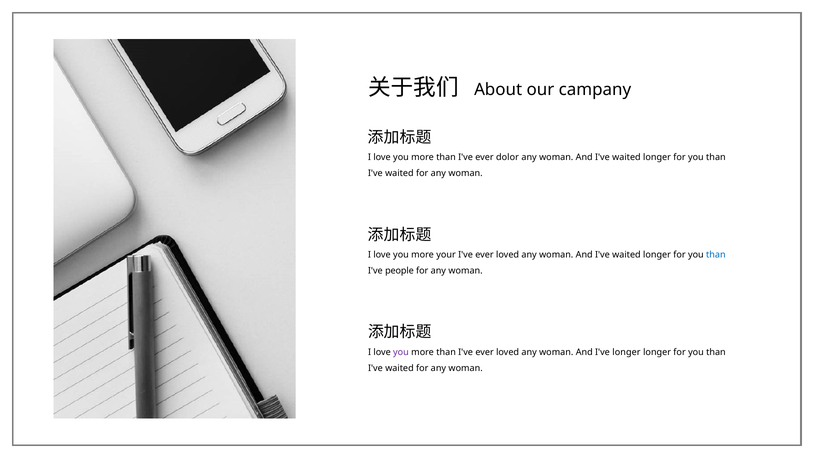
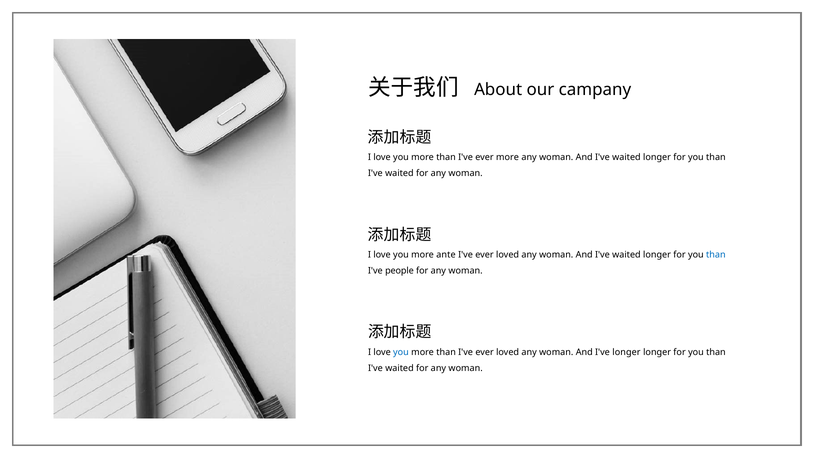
ever dolor: dolor -> more
your: your -> ante
you at (401, 352) colour: purple -> blue
